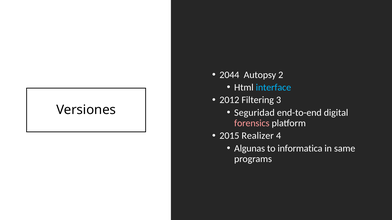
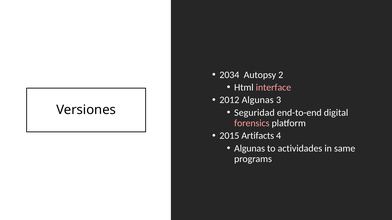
2044: 2044 -> 2034
interface colour: light blue -> pink
2012 Filtering: Filtering -> Algunas
Realizer: Realizer -> Artifacts
informatica: informatica -> actividades
